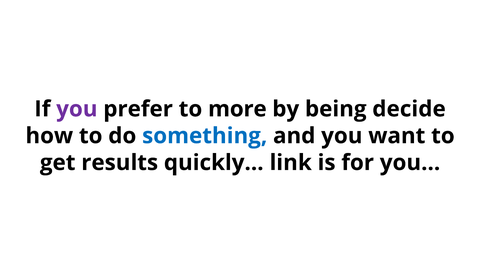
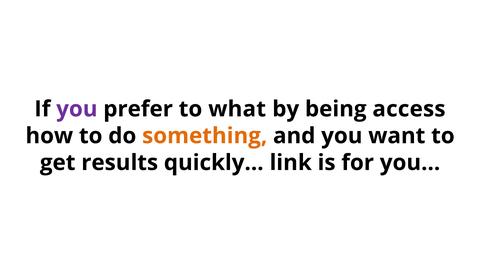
more: more -> what
decide: decide -> access
something colour: blue -> orange
